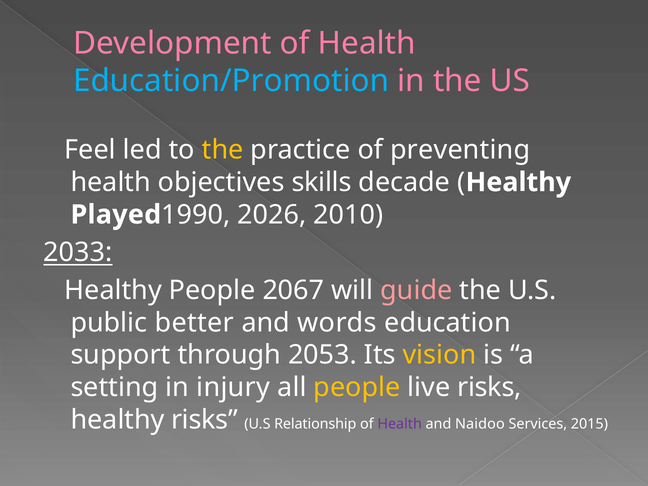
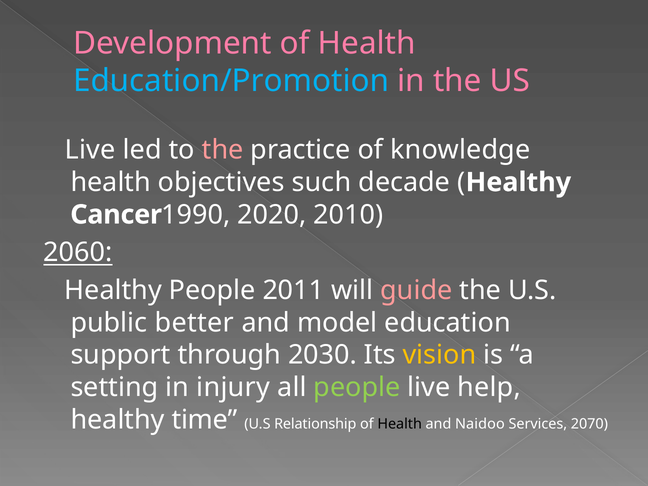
Feel at (90, 150): Feel -> Live
the at (223, 150) colour: yellow -> pink
preventing: preventing -> knowledge
skills: skills -> such
Played: Played -> Cancer
2026: 2026 -> 2020
2033: 2033 -> 2060
2067: 2067 -> 2011
words: words -> model
2053: 2053 -> 2030
people at (357, 387) colour: yellow -> light green
live risks: risks -> help
healthy risks: risks -> time
Health at (400, 424) colour: purple -> black
2015: 2015 -> 2070
